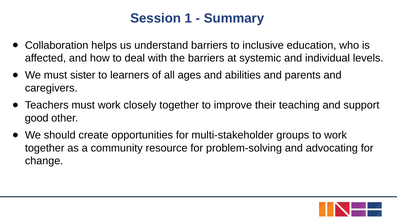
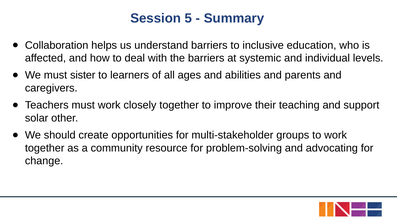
1: 1 -> 5
good: good -> solar
